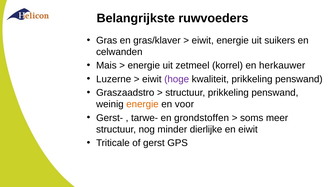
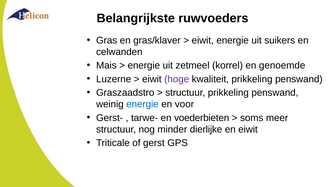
herkauwer: herkauwer -> genoemde
energie at (142, 104) colour: orange -> blue
grondstoffen: grondstoffen -> voederbieten
